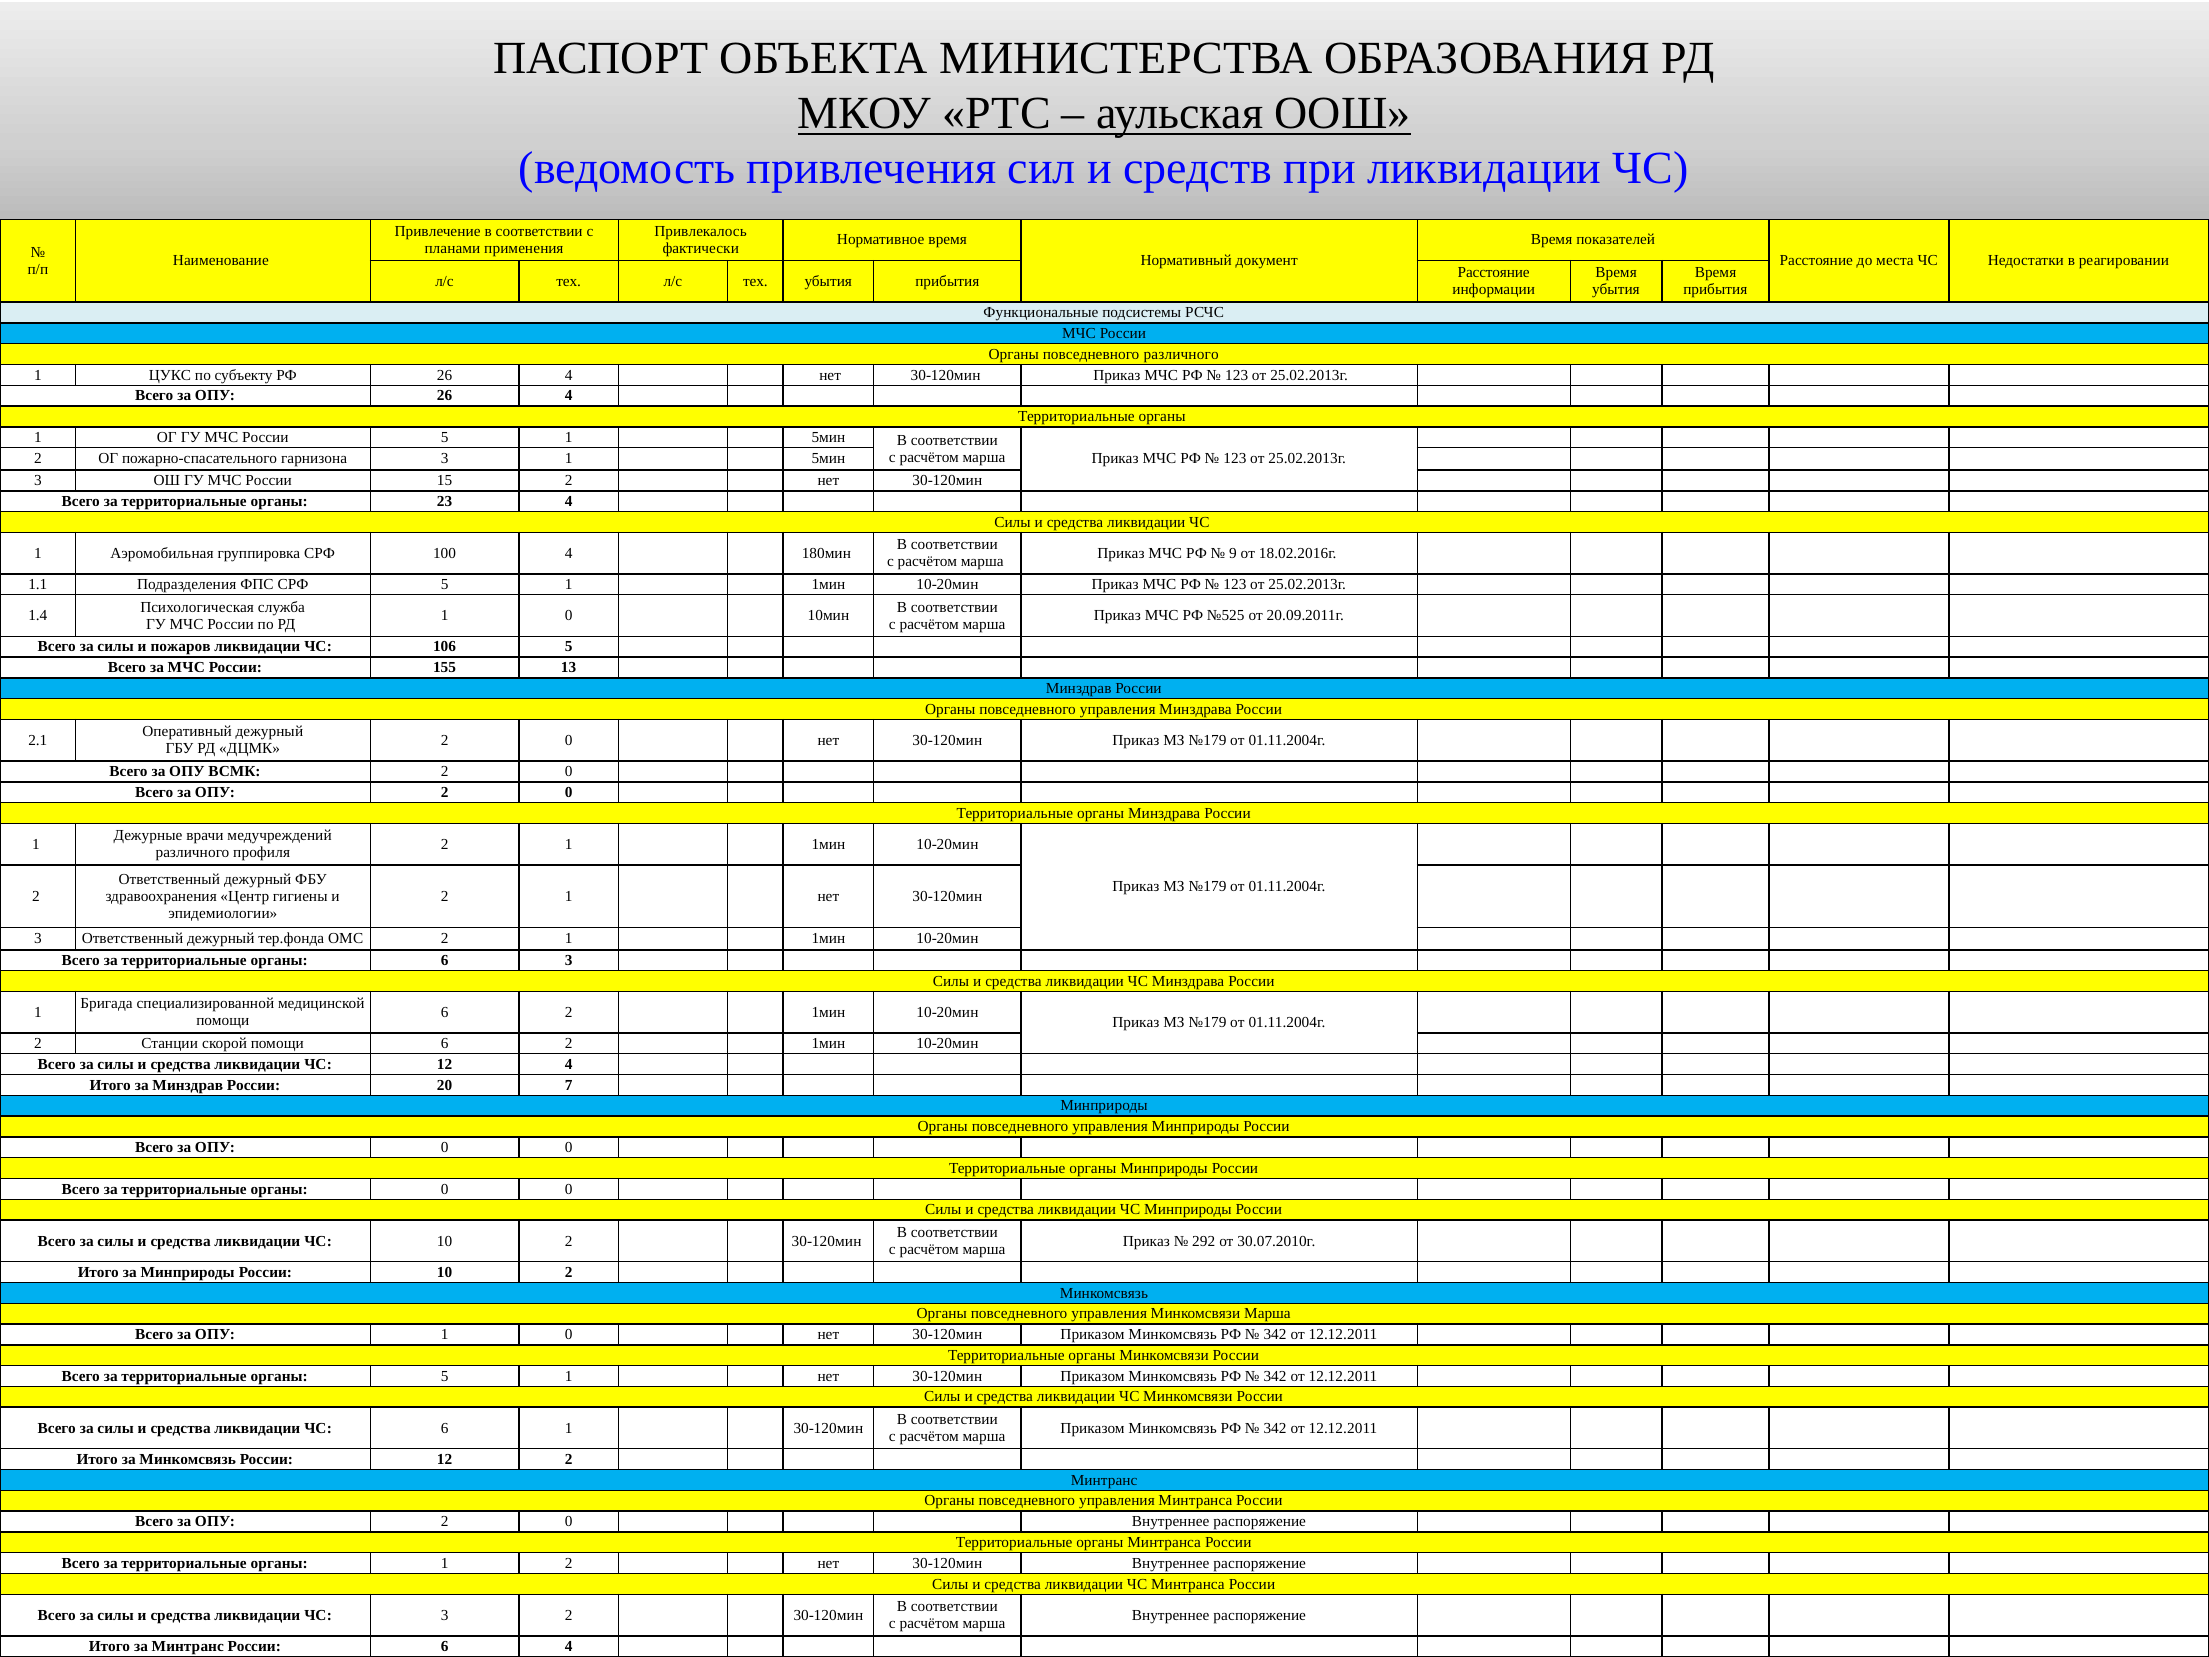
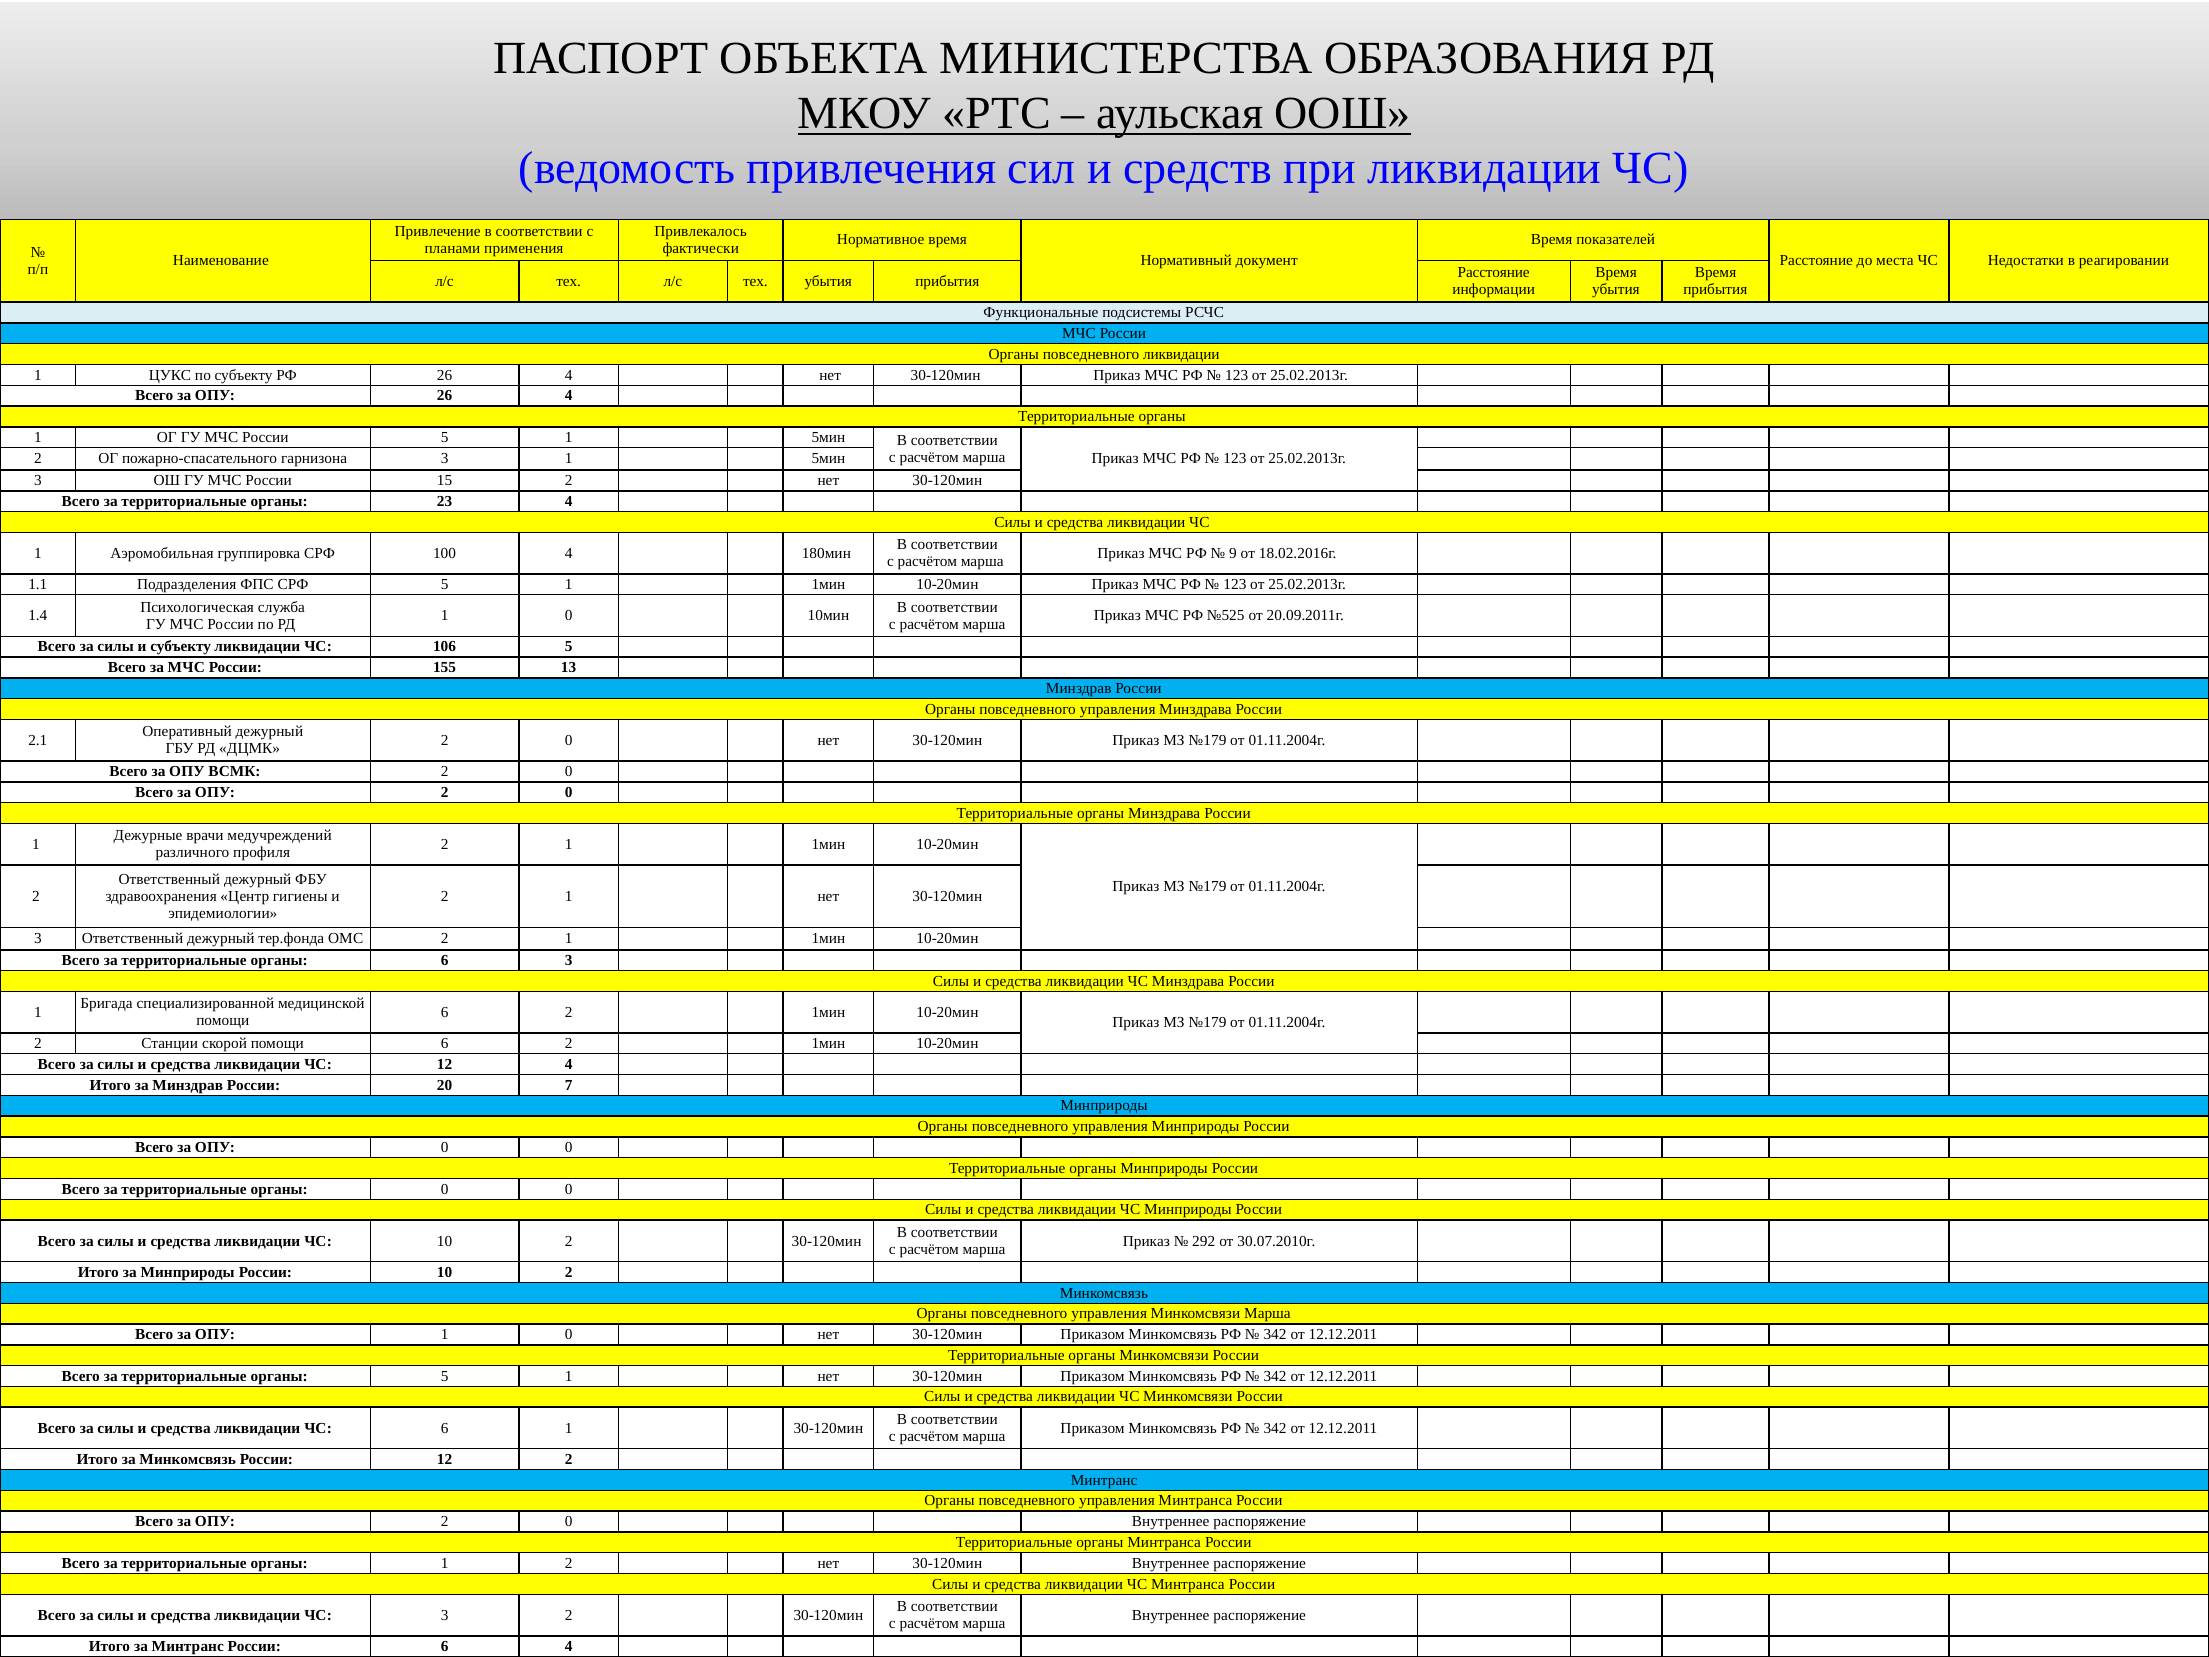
повседневного различного: различного -> ликвидации
и пожаров: пожаров -> субъекту
